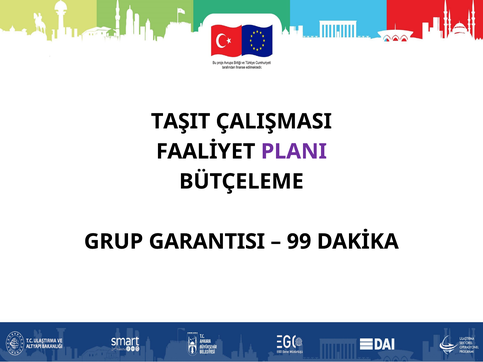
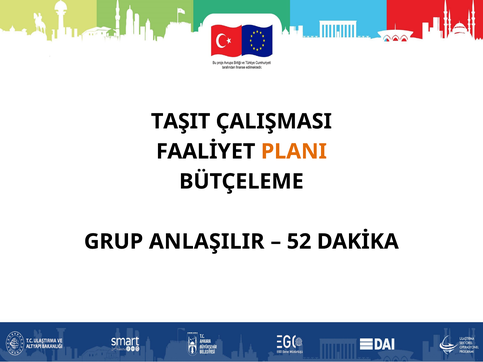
PLANI colour: purple -> orange
GARANTISI: GARANTISI -> ANLAŞILIR
99: 99 -> 52
